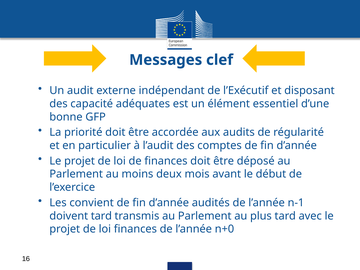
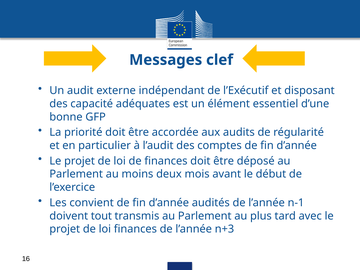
doivent tard: tard -> tout
n+0: n+0 -> n+3
